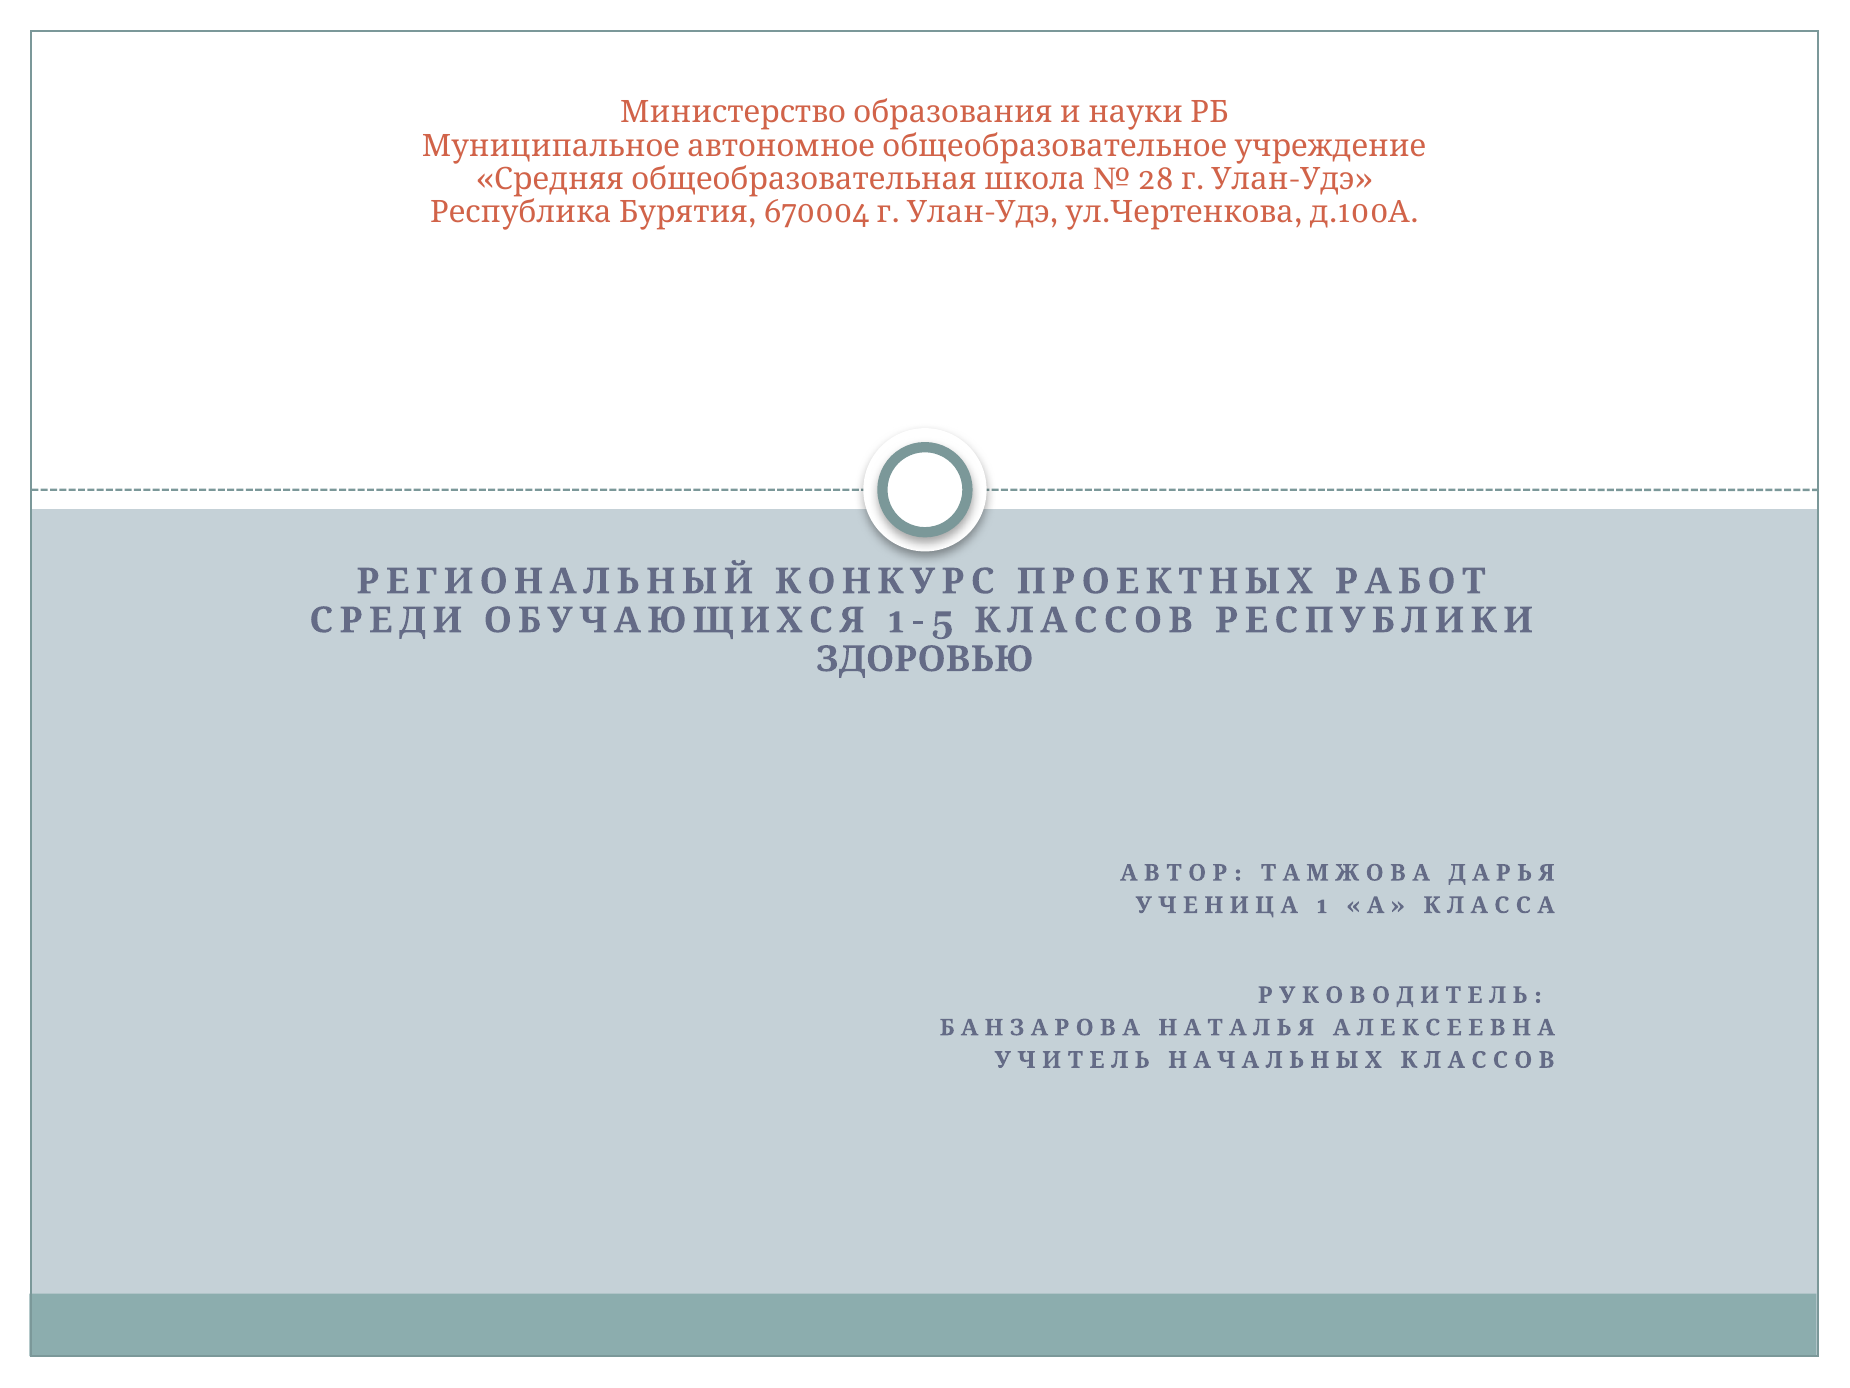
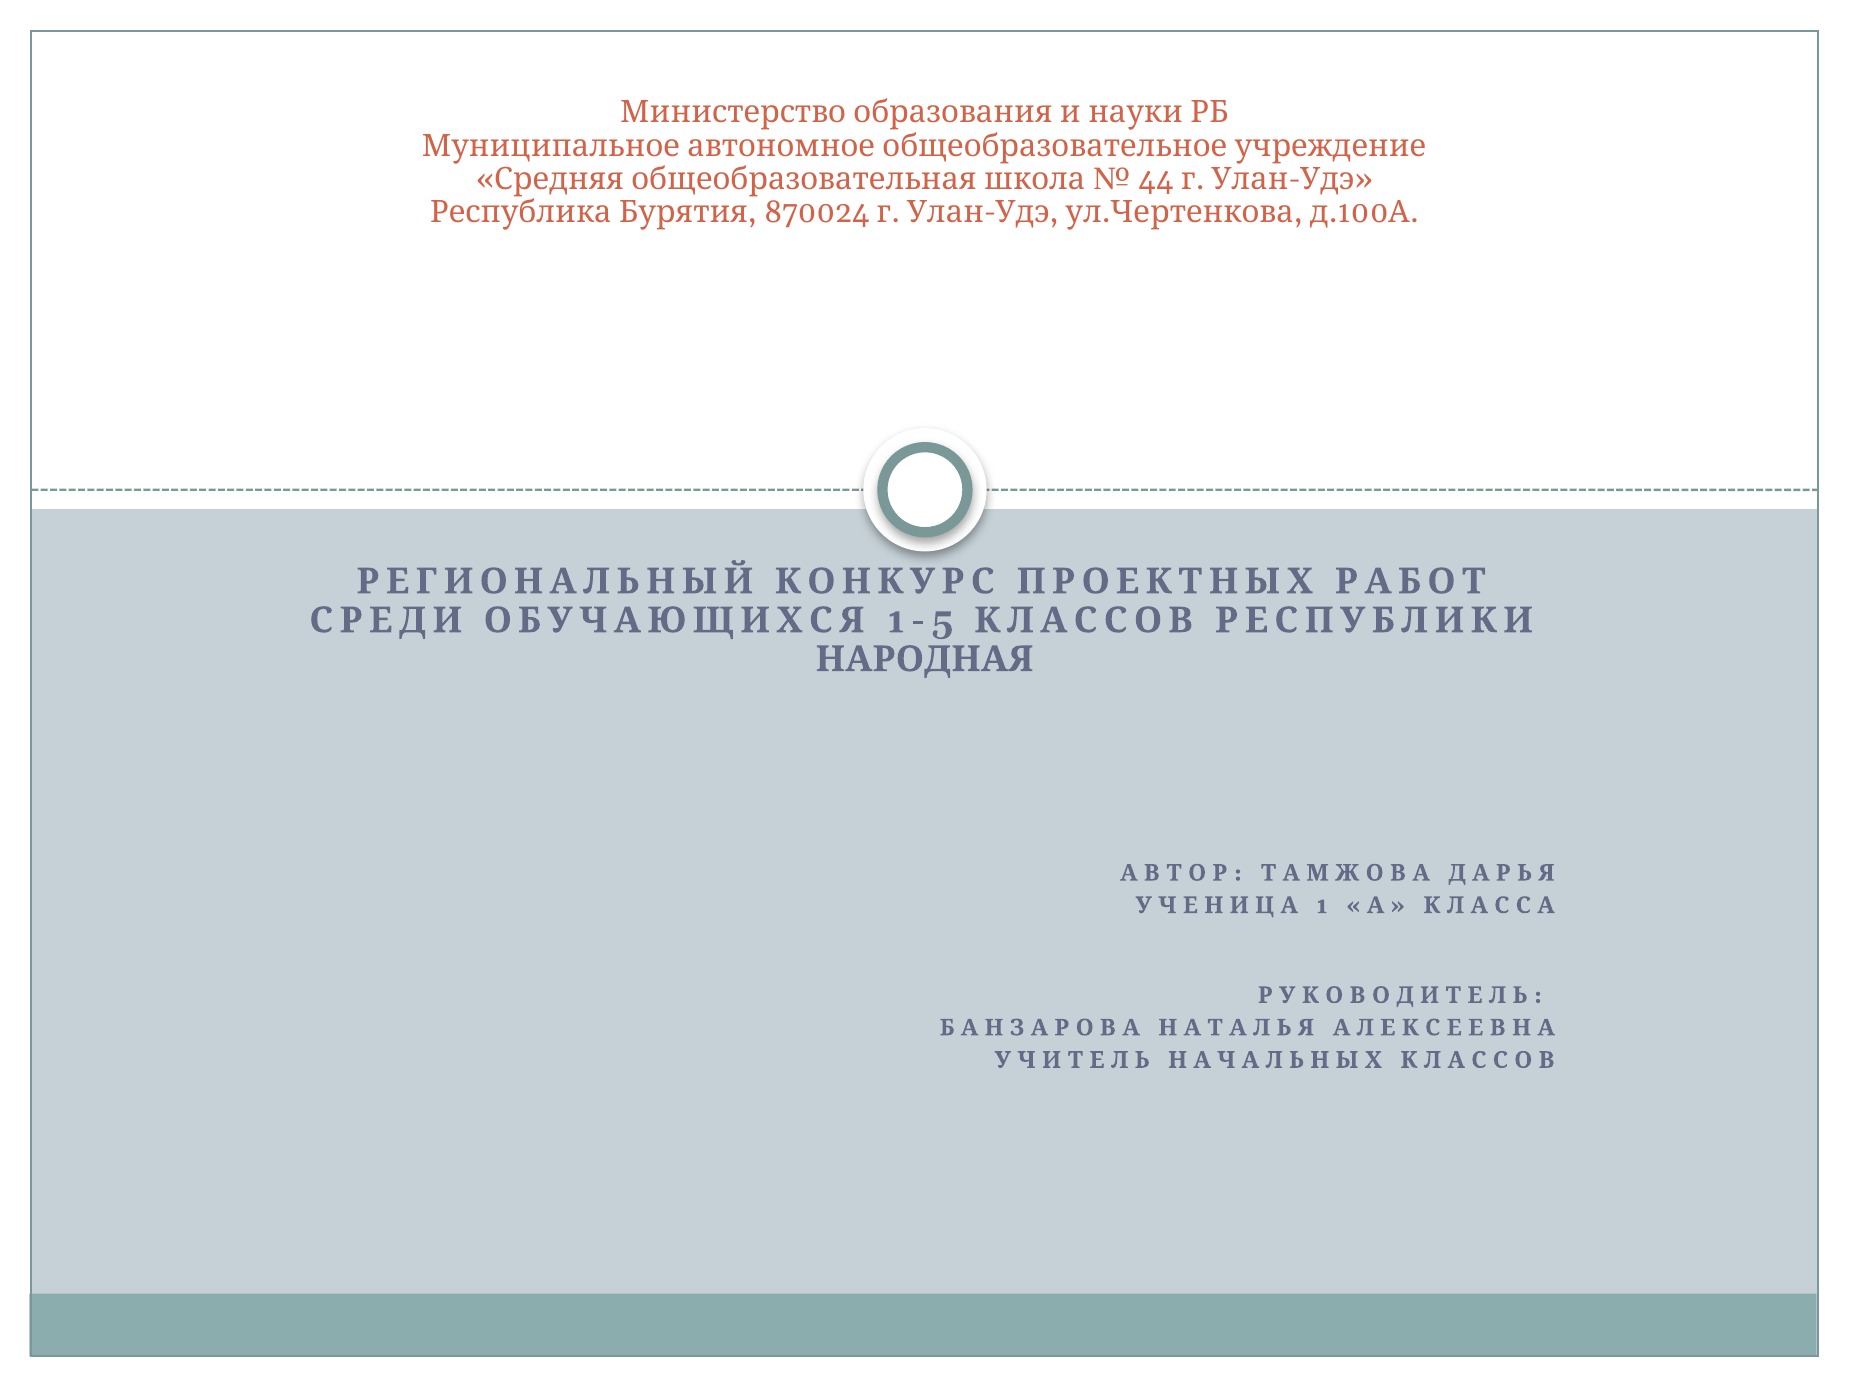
28: 28 -> 44
670004: 670004 -> 870024
ЗДОРОВЬЮ: ЗДОРОВЬЮ -> НАРОДНАЯ
